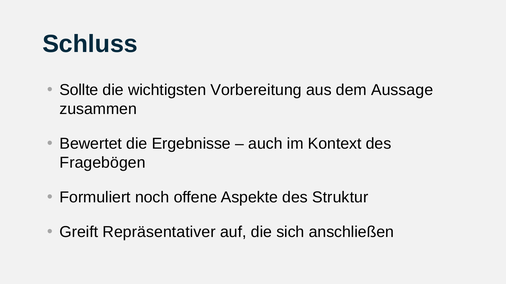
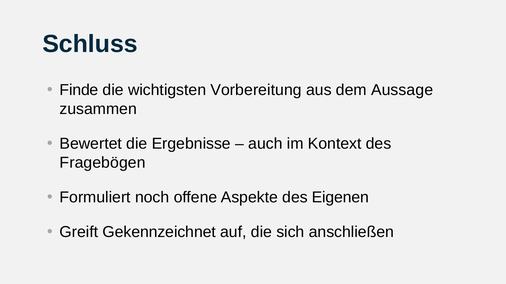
Sollte: Sollte -> Finde
Struktur: Struktur -> Eigenen
Repräsentativer: Repräsentativer -> Gekennzeichnet
